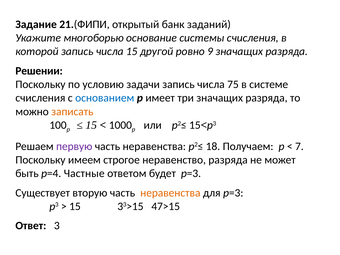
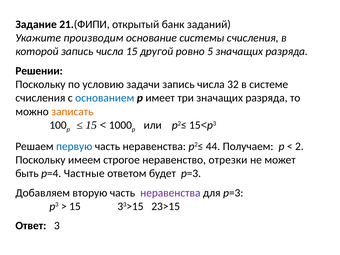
многоборью: многоборью -> производим
9: 9 -> 5
75: 75 -> 32
первую colour: purple -> blue
18: 18 -> 44
7: 7 -> 2
неравенство разряда: разряда -> отрезки
Существует: Существует -> Добавляем
неравенства at (170, 193) colour: orange -> purple
47>15: 47>15 -> 23>15
